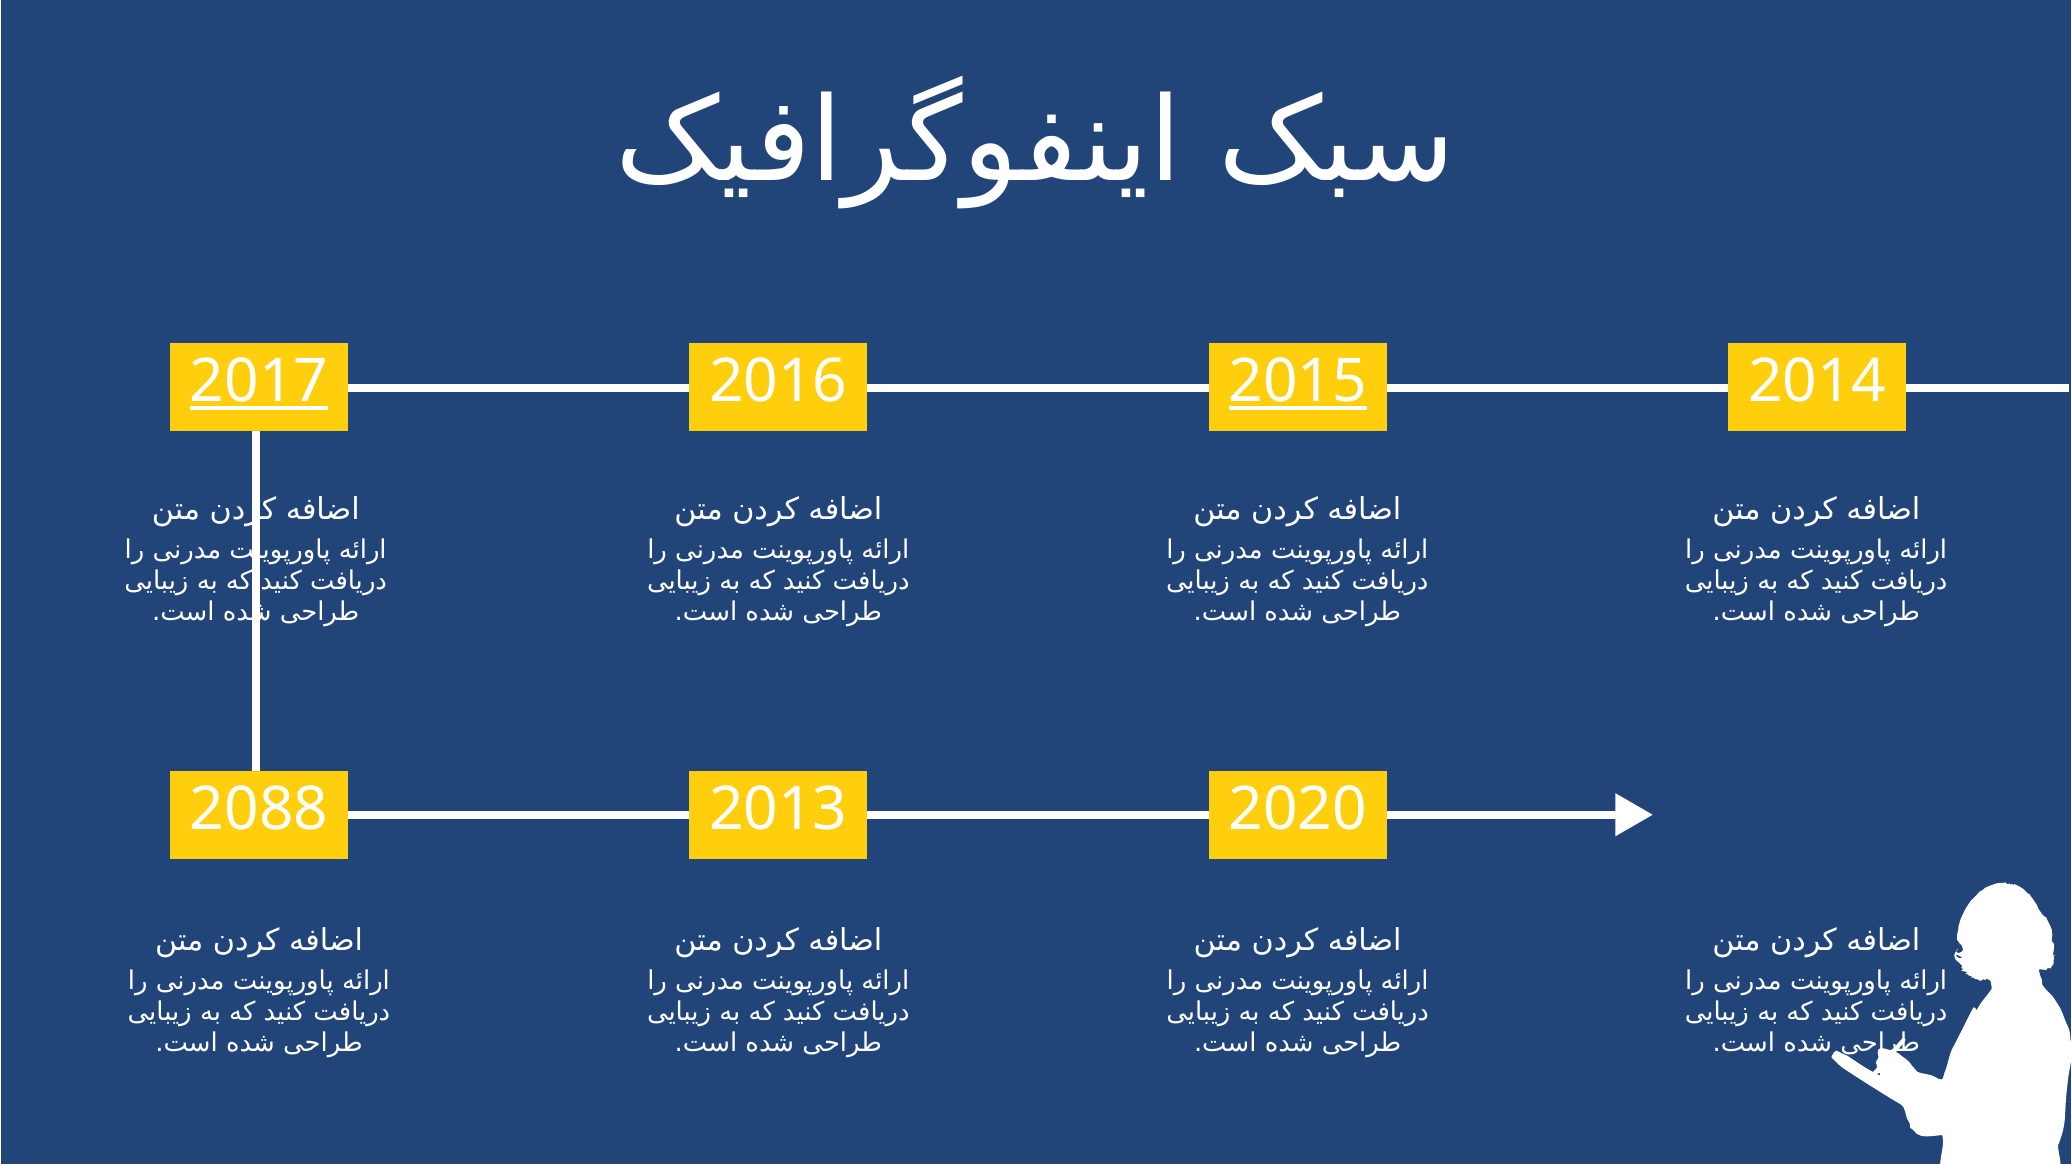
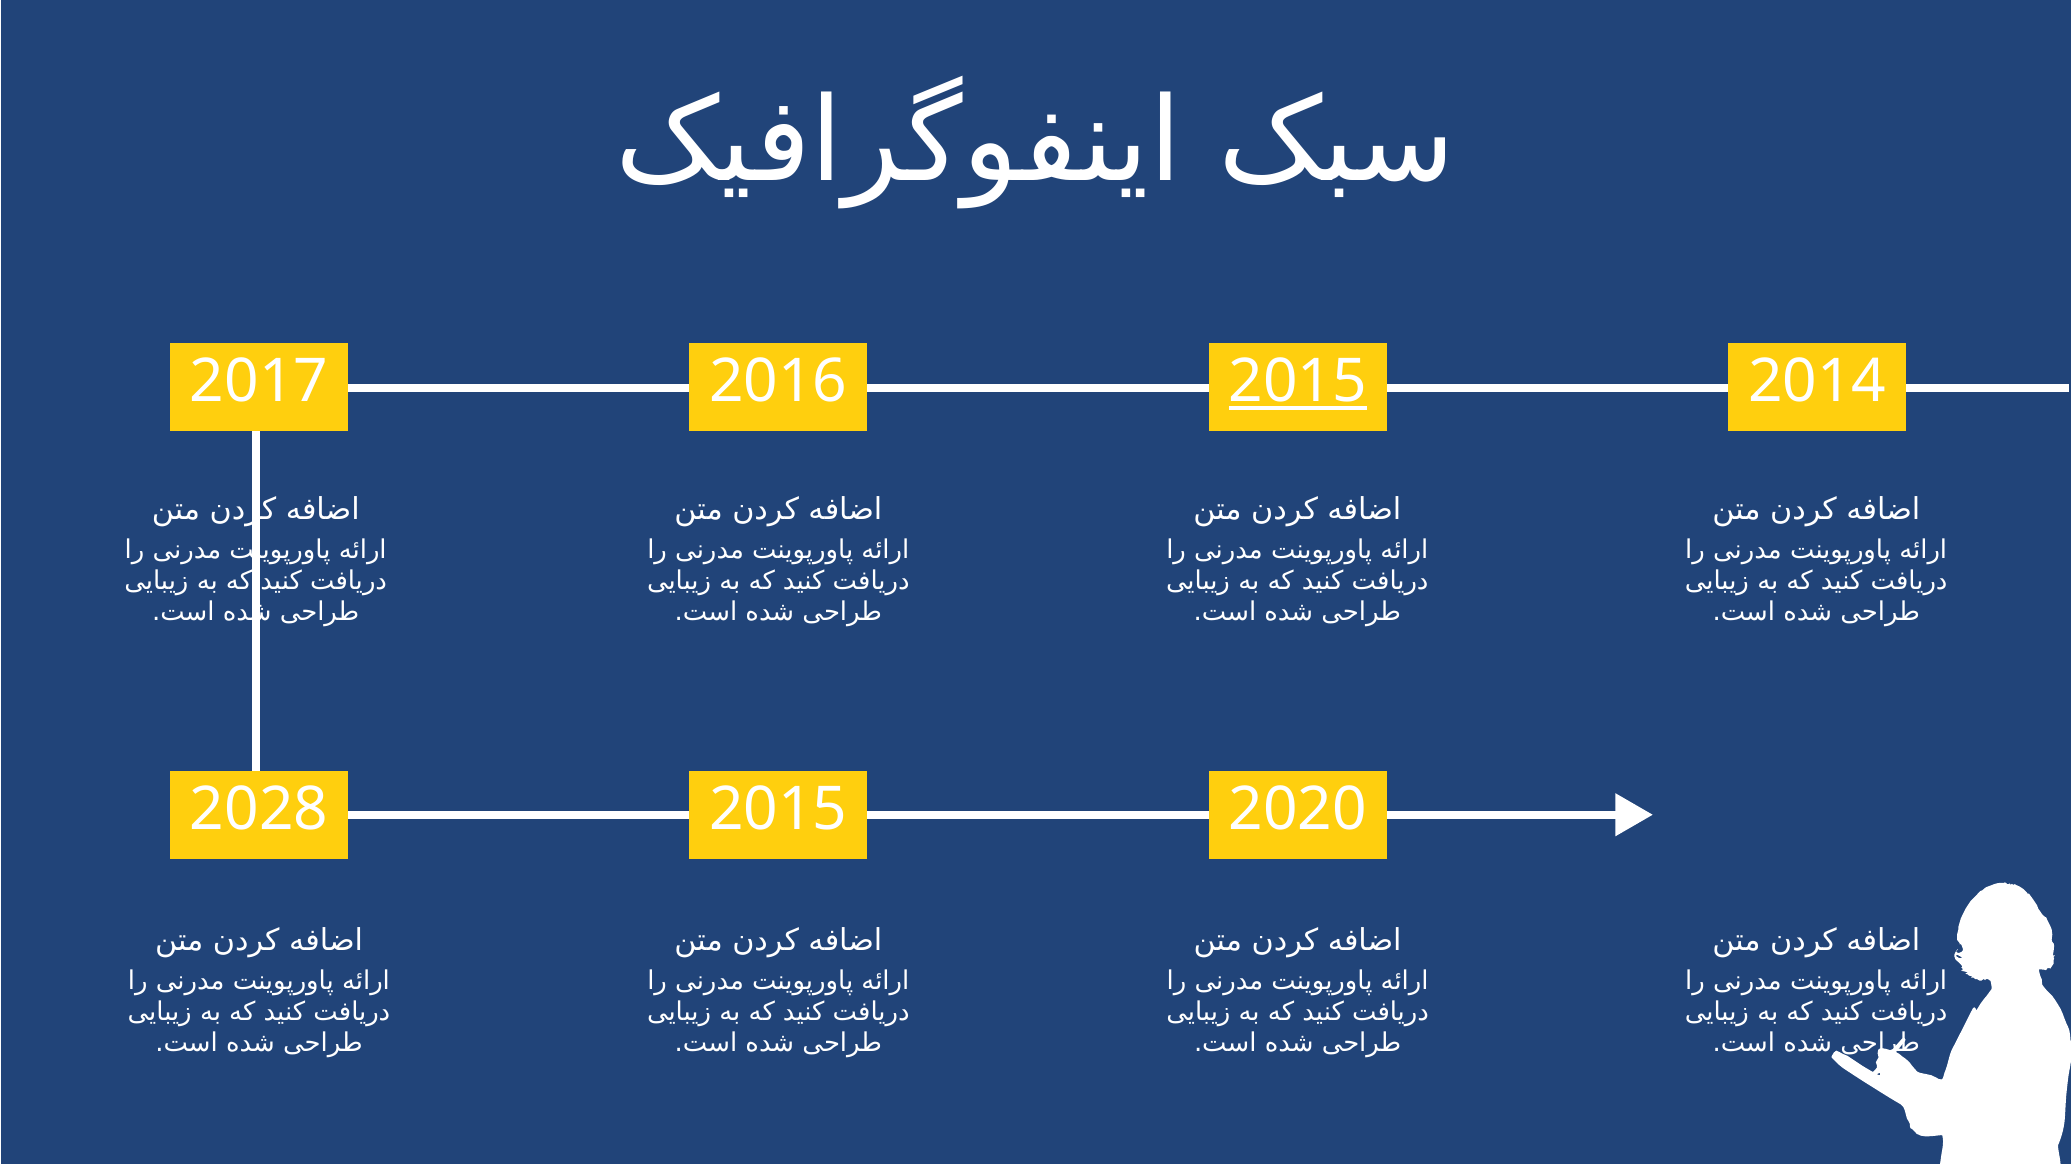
2017 underline: present -> none
2088: 2088 -> 2028
2013 at (778, 810): 2013 -> 2015
